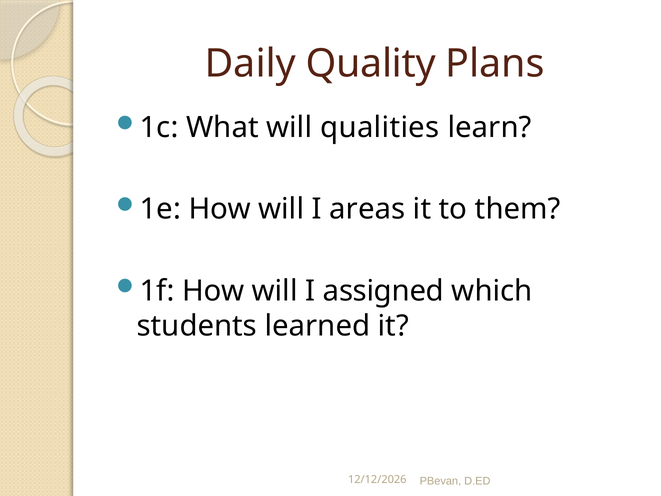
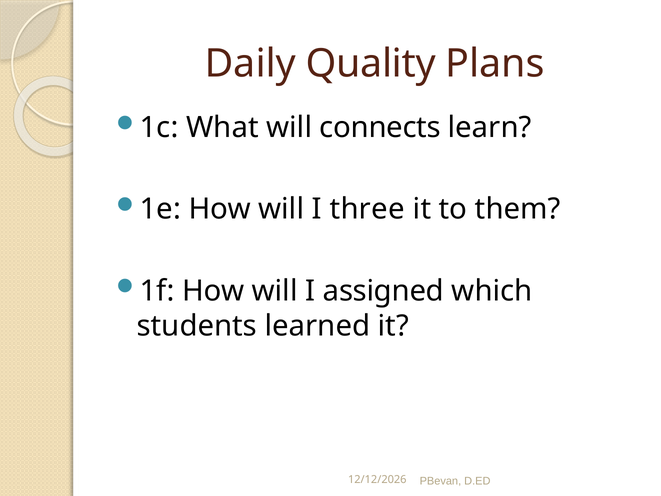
qualities: qualities -> connects
areas: areas -> three
